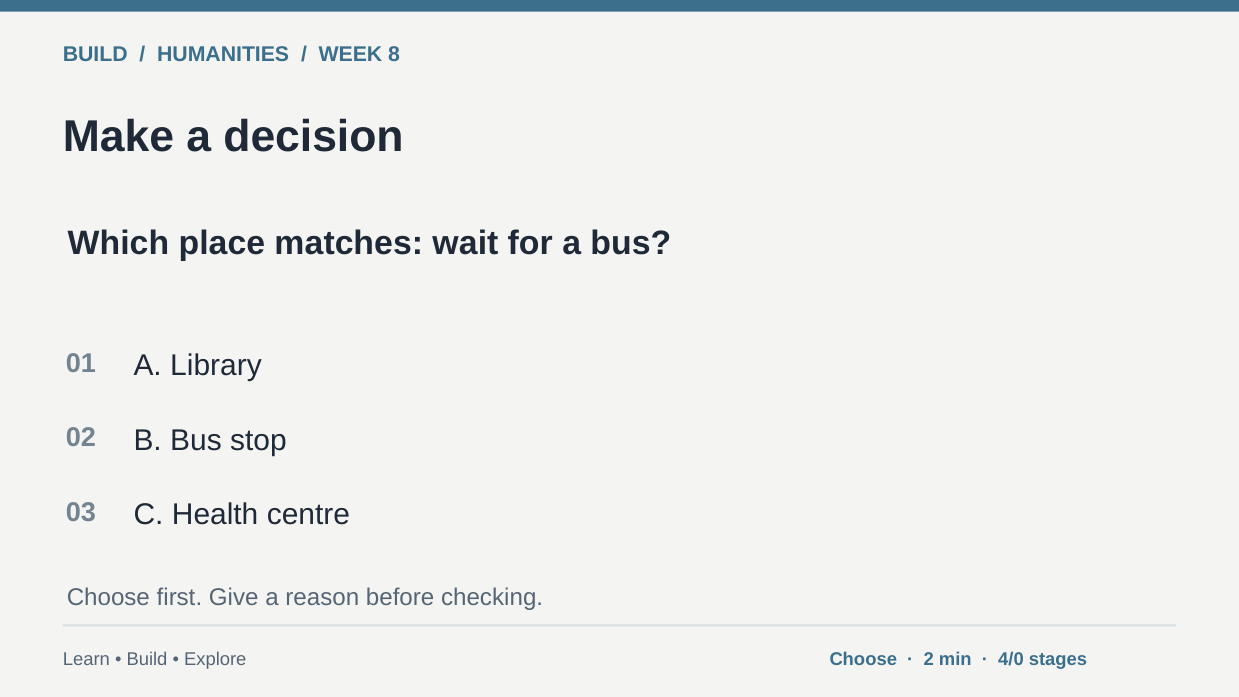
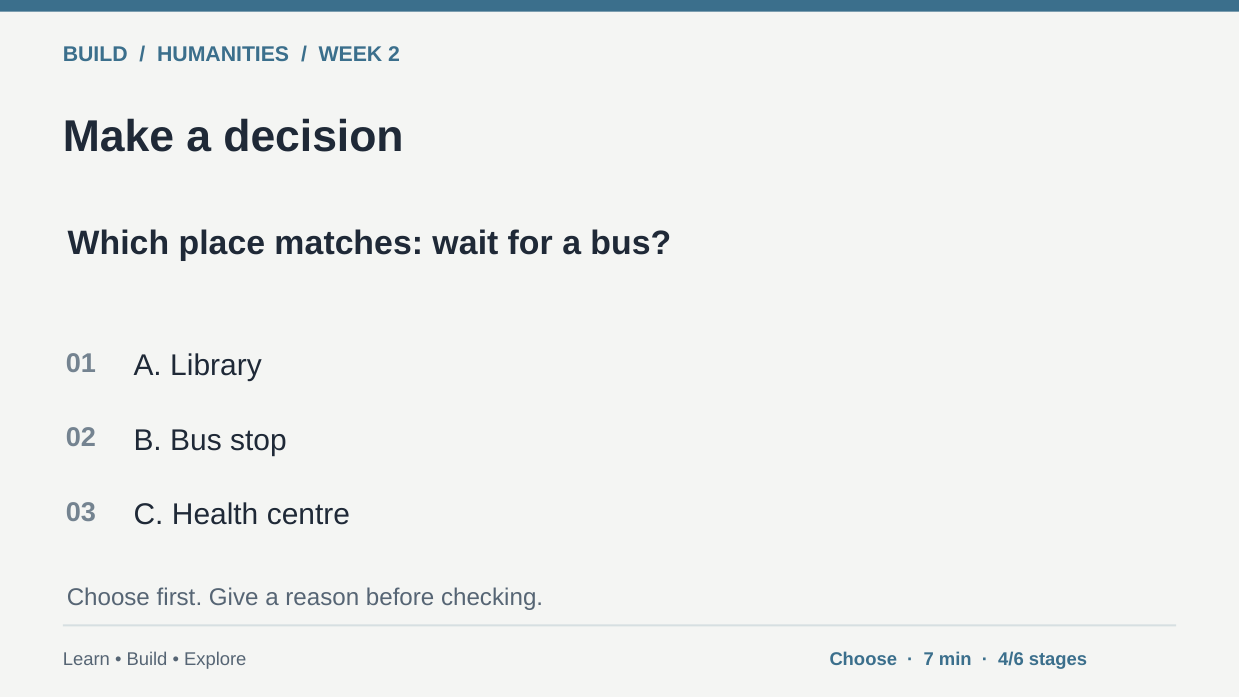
8: 8 -> 2
2: 2 -> 7
4/0: 4/0 -> 4/6
